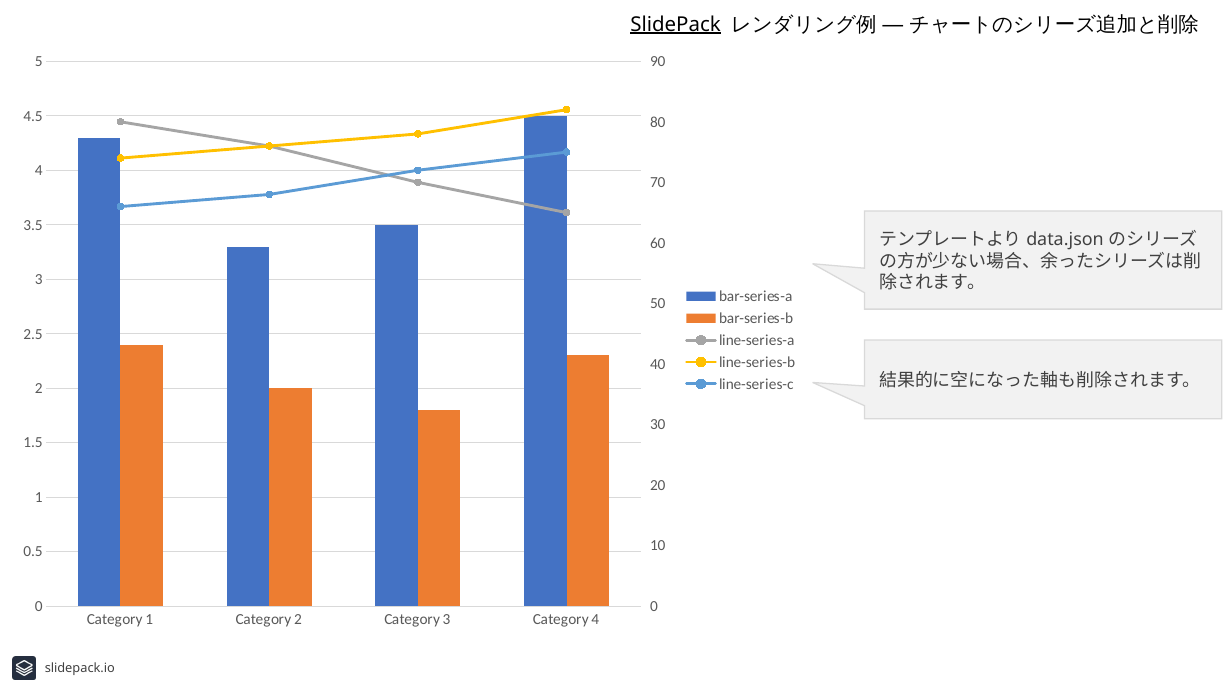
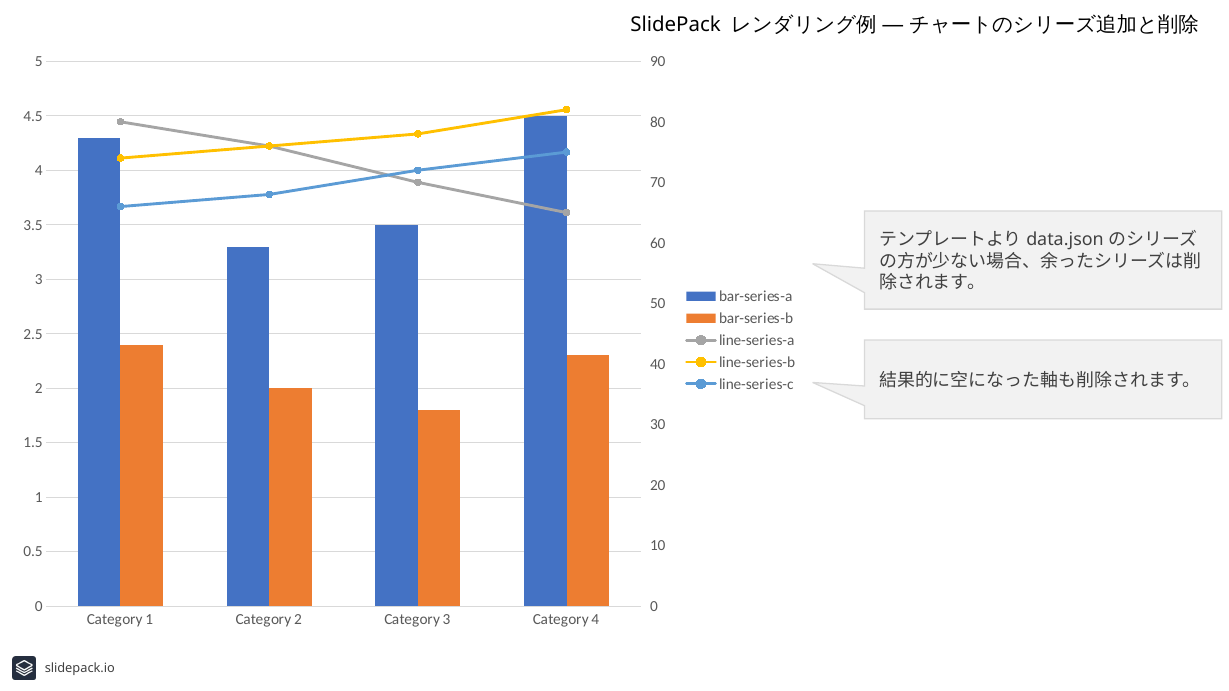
SlidePack underline: present -> none
